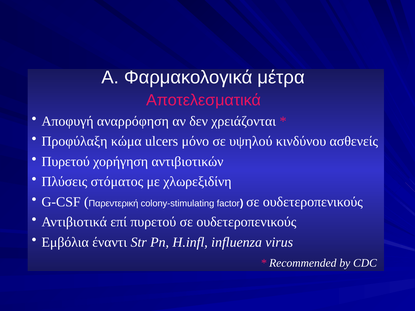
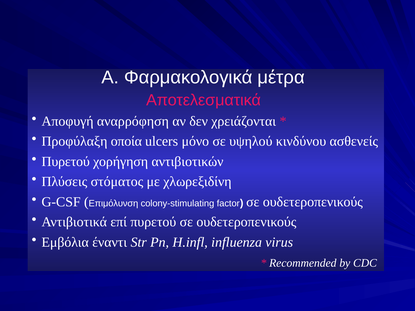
κώμα: κώμα -> οποία
Παρεντερική: Παρεντερική -> Επιμόλυνση
